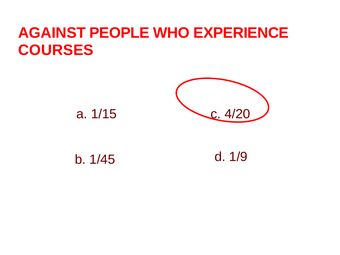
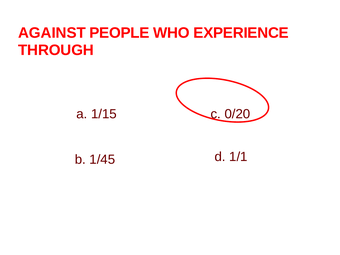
COURSES: COURSES -> THROUGH
4/20: 4/20 -> 0/20
1/9: 1/9 -> 1/1
